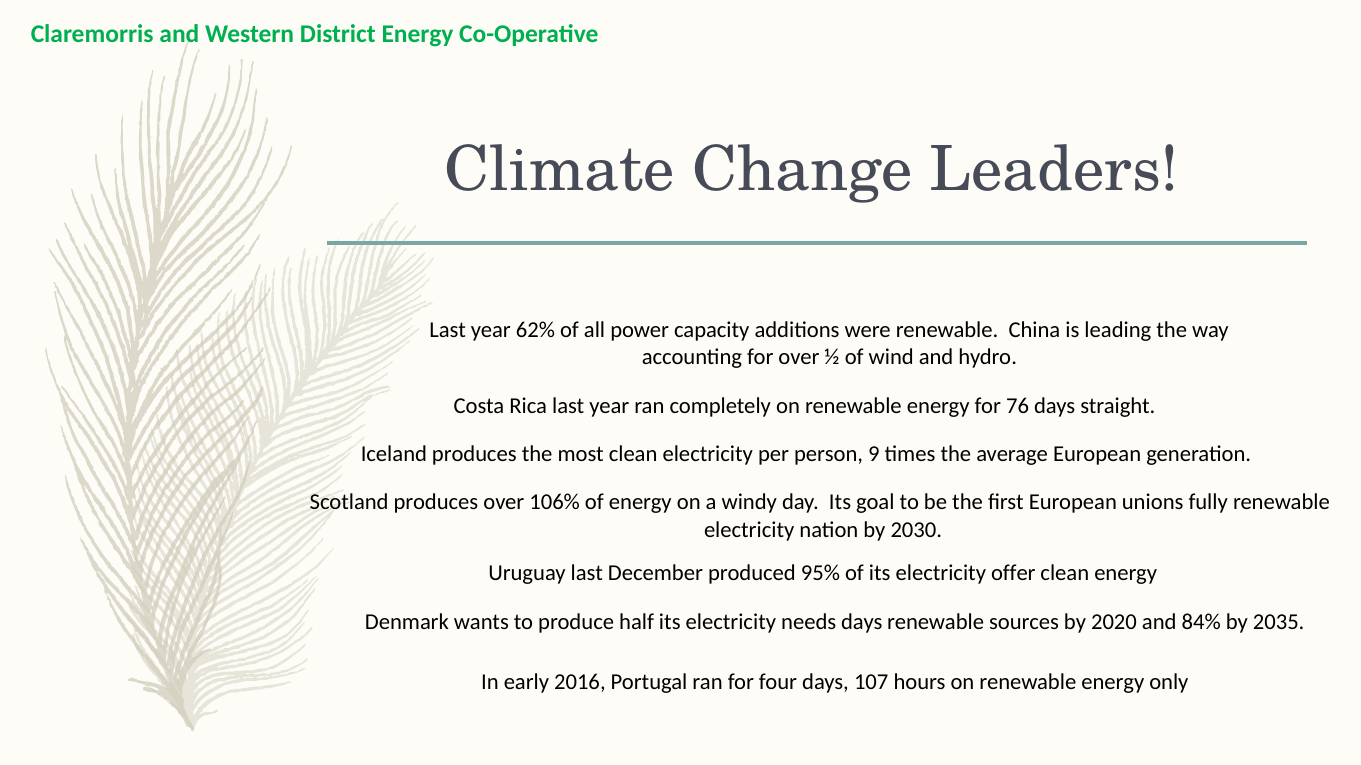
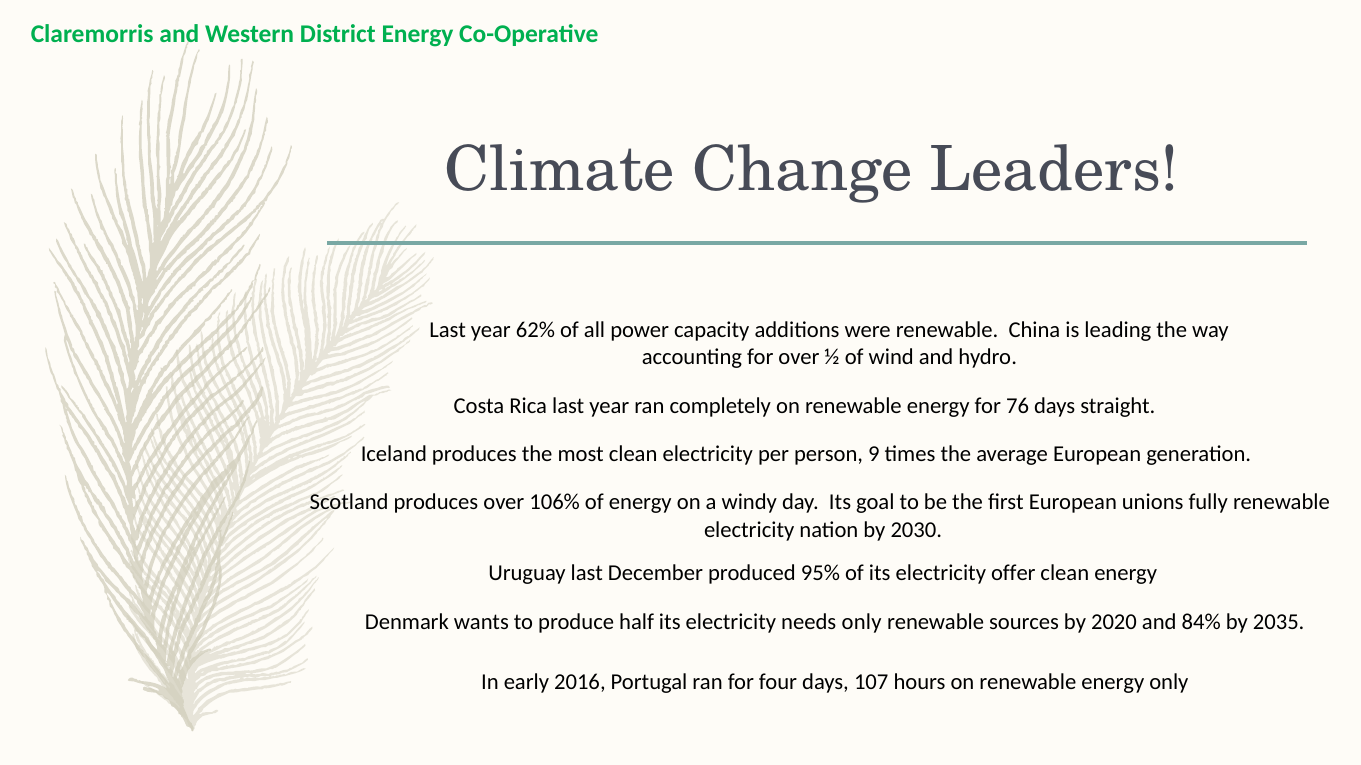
needs days: days -> only
